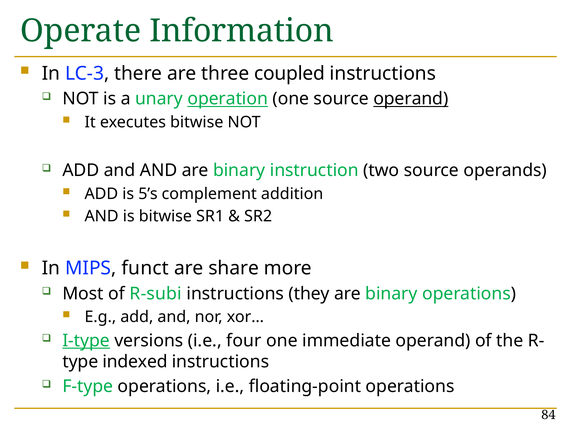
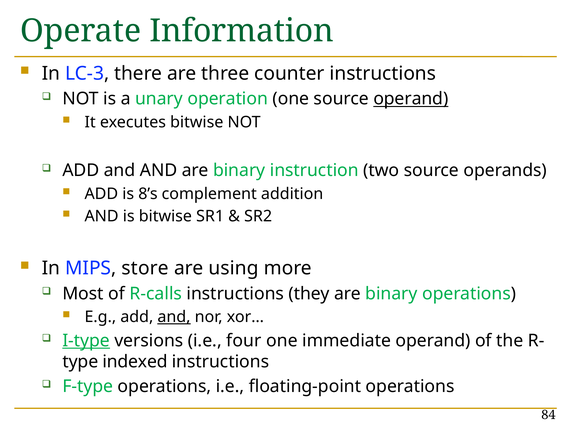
coupled: coupled -> counter
operation underline: present -> none
5’s: 5’s -> 8’s
funct: funct -> store
share: share -> using
R-subi: R-subi -> R-calls
and at (174, 317) underline: none -> present
